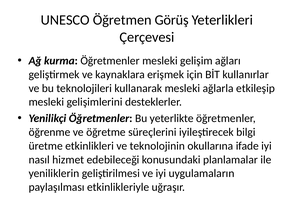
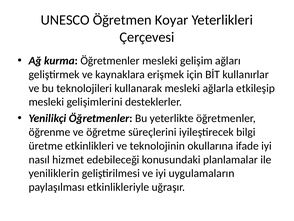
Görüş: Görüş -> Koyar
